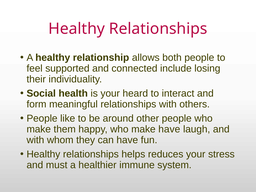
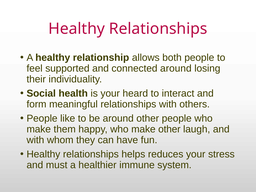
connected include: include -> around
make have: have -> other
